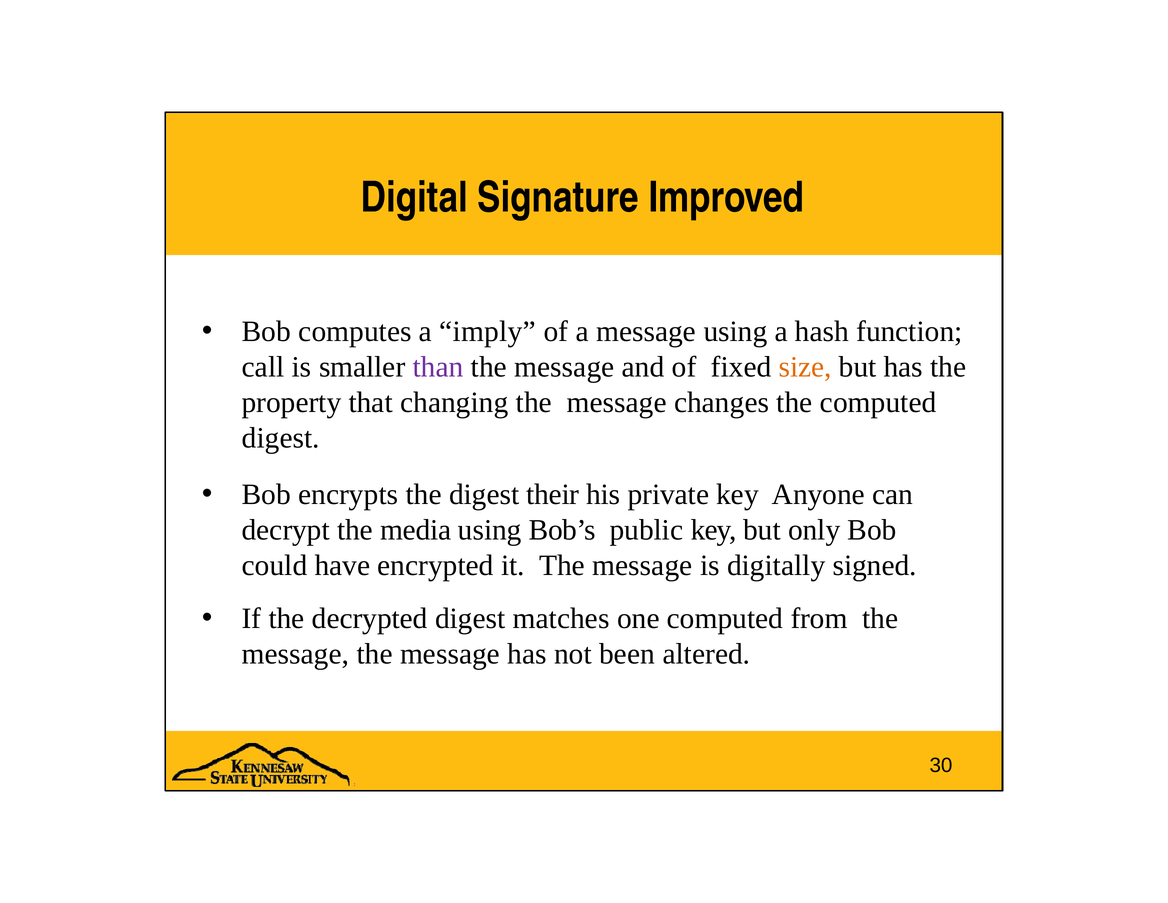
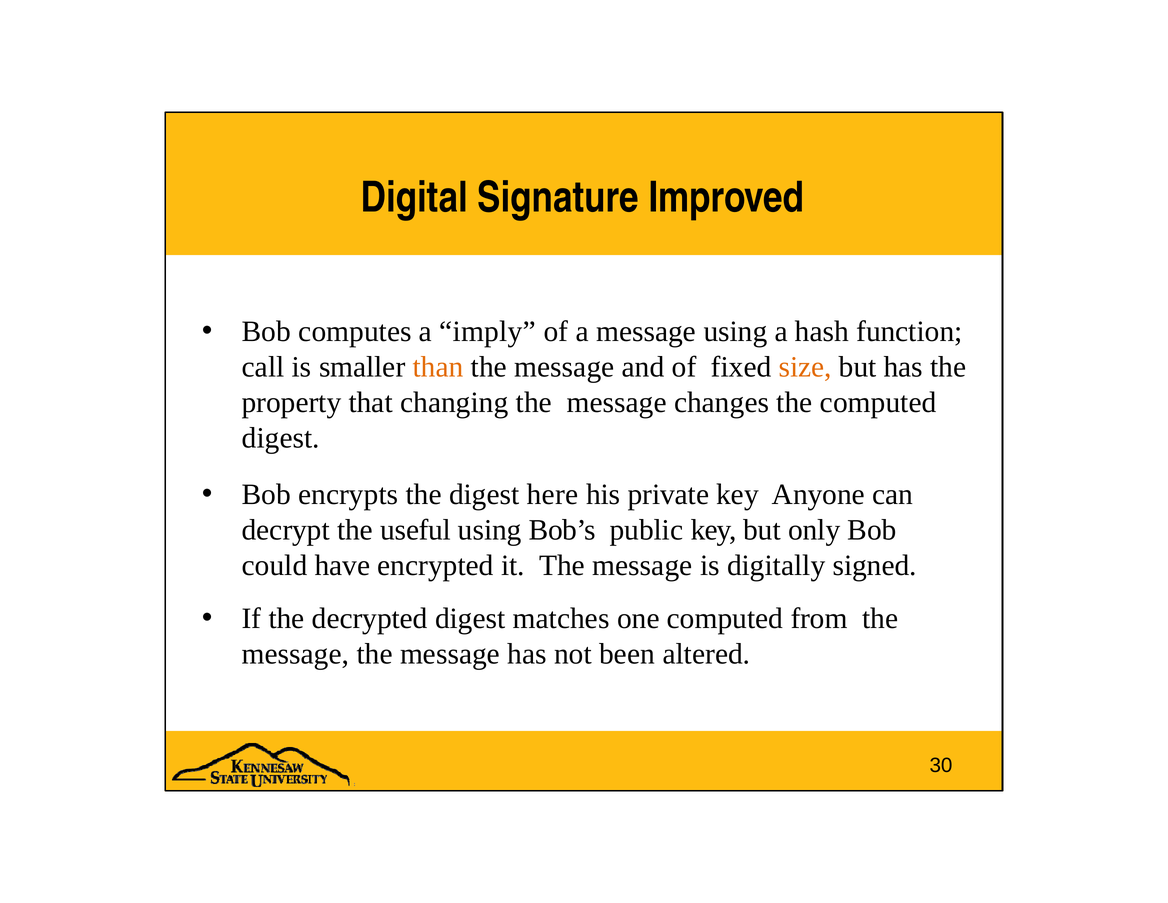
than colour: purple -> orange
their: their -> here
media: media -> useful
